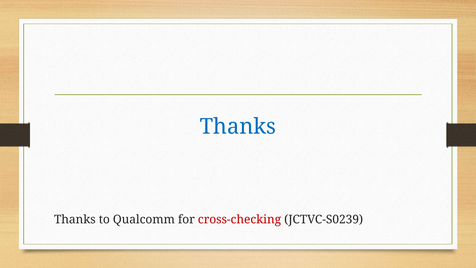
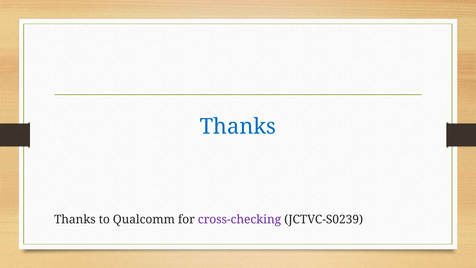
cross-checking colour: red -> purple
